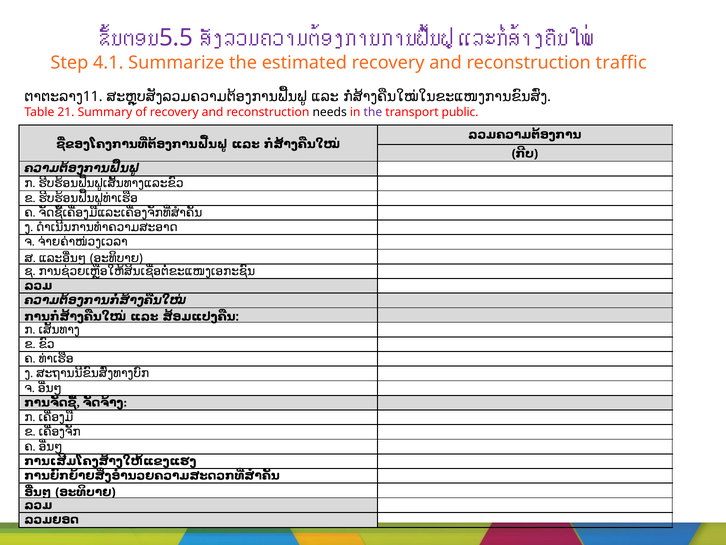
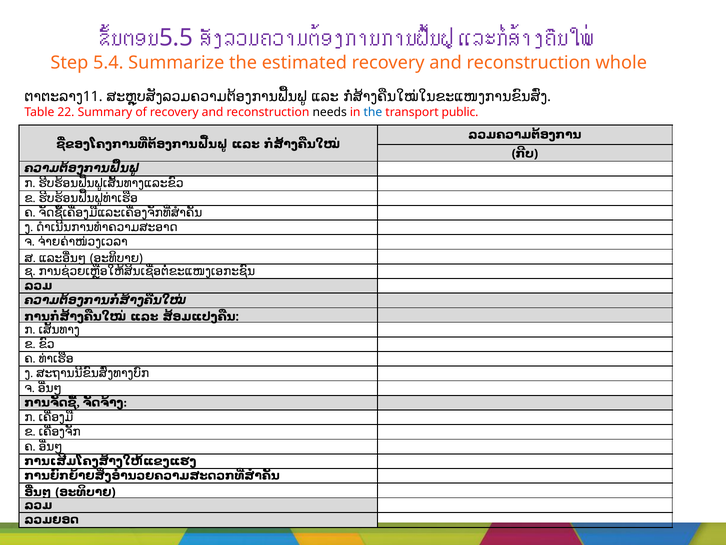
4.1: 4.1 -> 5.4
traffic: traffic -> whole
21: 21 -> 22
the at (373, 112) colour: purple -> blue
